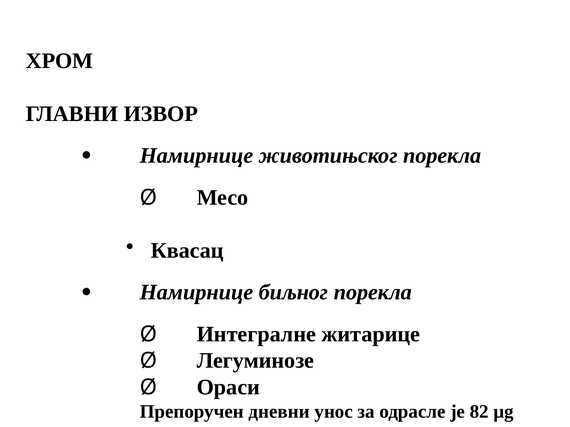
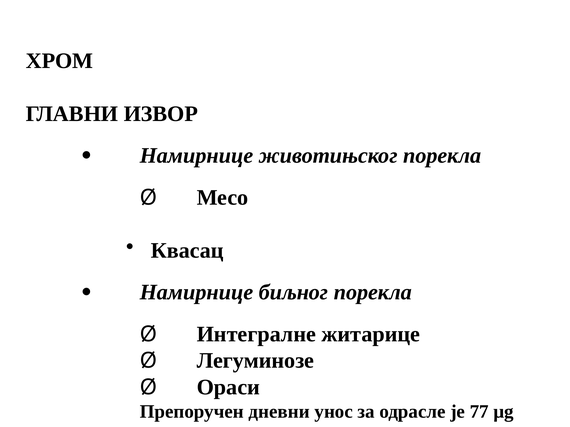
82: 82 -> 77
